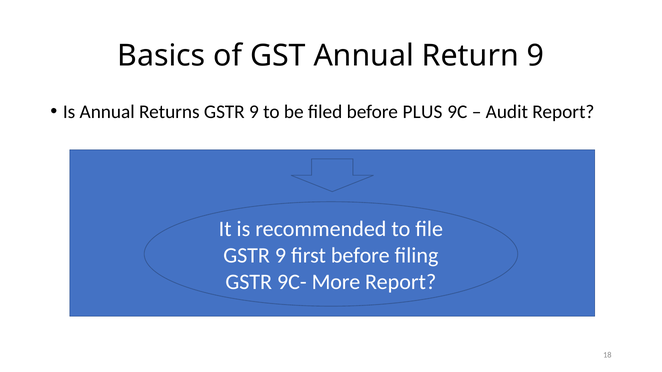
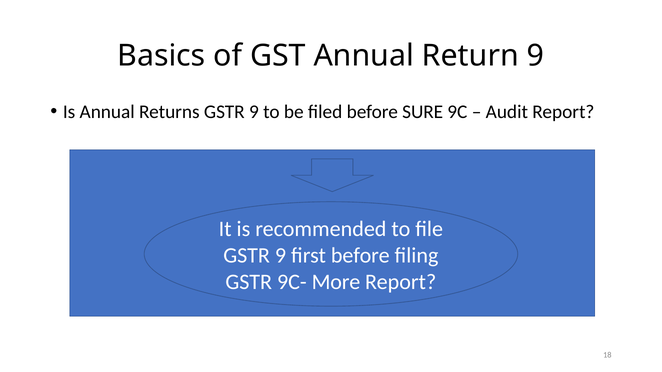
PLUS: PLUS -> SURE
